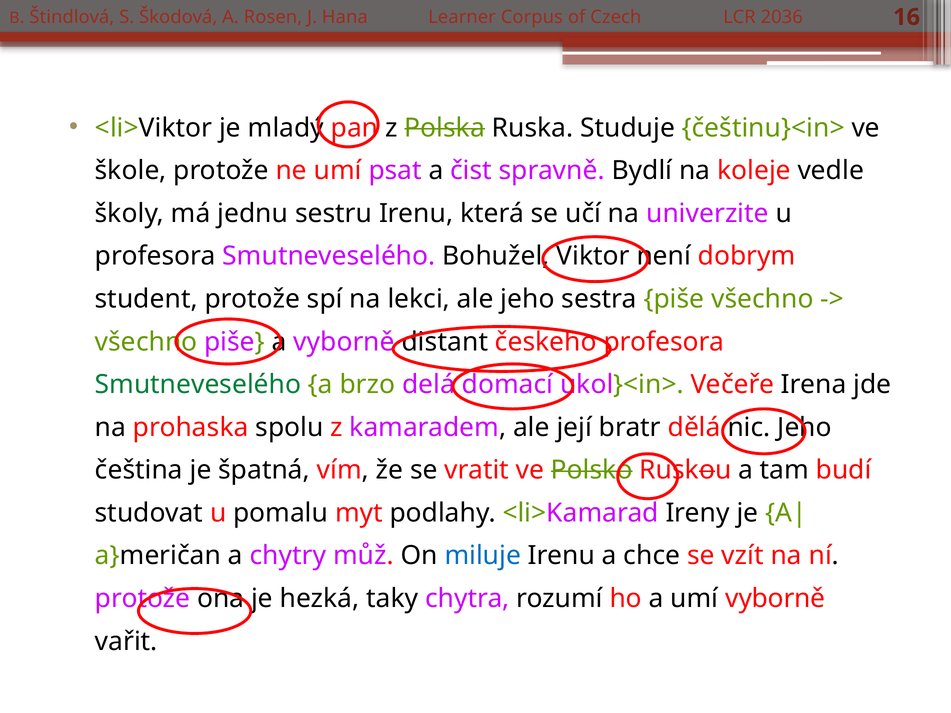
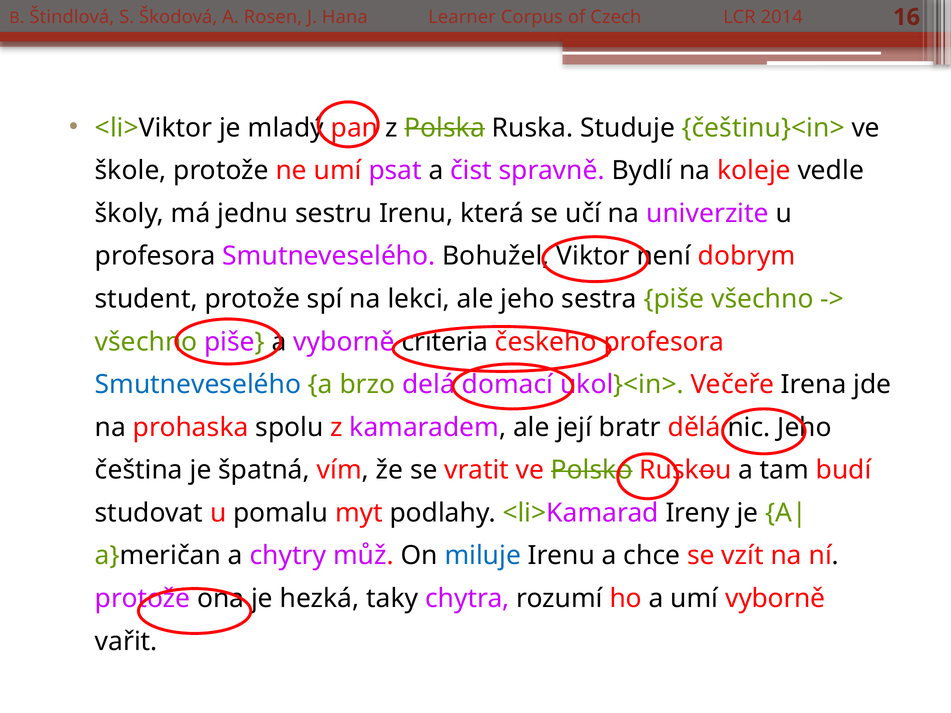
2036: 2036 -> 2014
distant: distant -> criteria
Smutneveselého at (198, 385) colour: green -> blue
